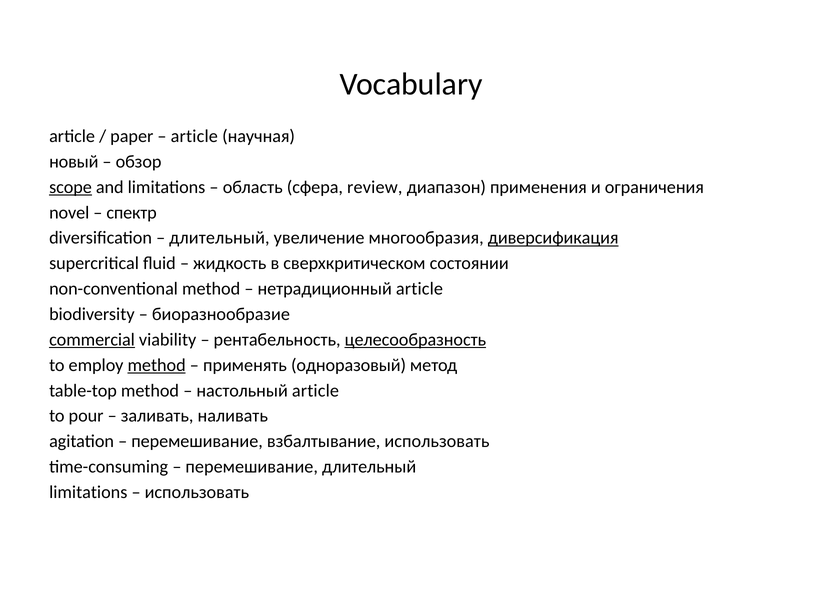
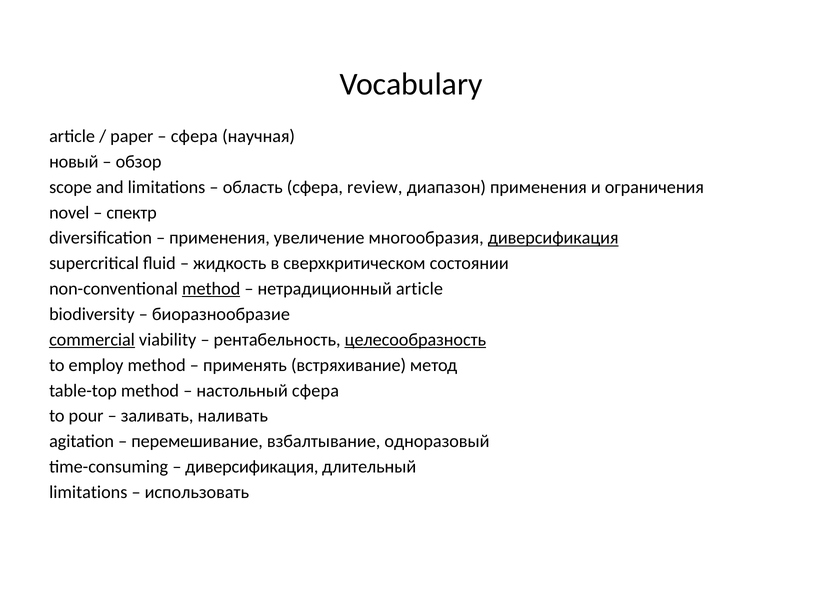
article at (194, 136): article -> сфера
scope underline: present -> none
длительный at (219, 238): длительный -> применения
method at (211, 289) underline: none -> present
method at (157, 365) underline: present -> none
одноразовый: одноразовый -> встряхивание
настольный article: article -> сфера
взбалтывание использовать: использовать -> одноразовый
перемешивание at (252, 467): перемешивание -> диверсификация
